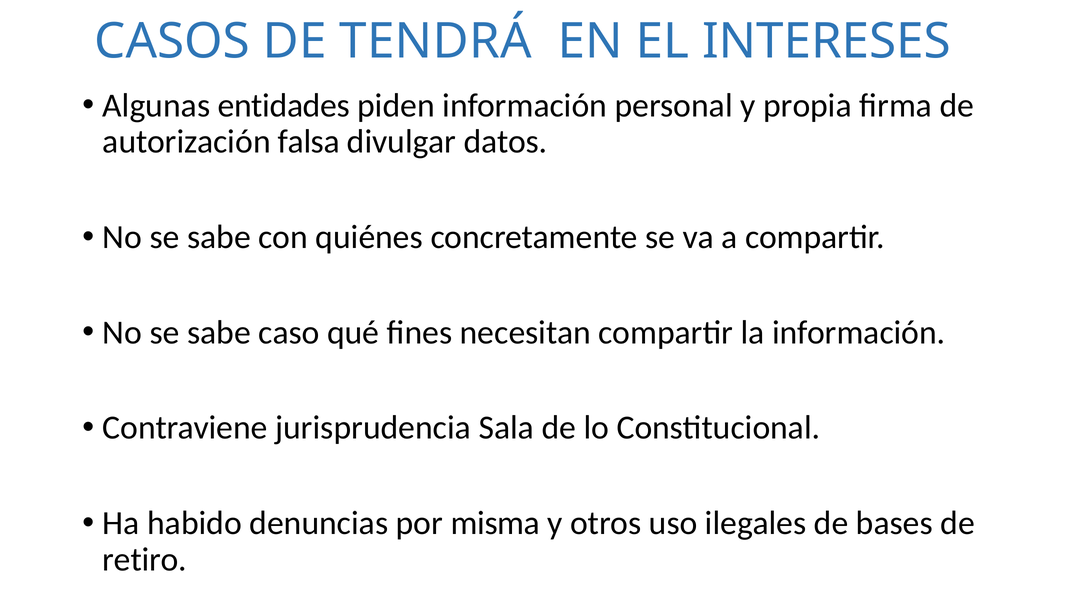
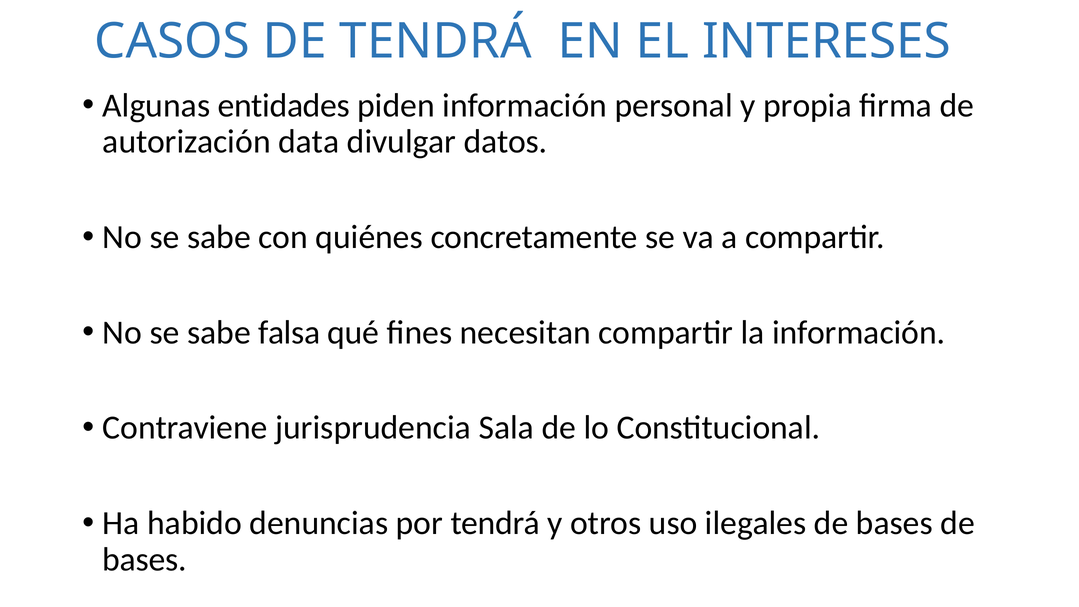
falsa: falsa -> data
caso: caso -> falsa
por misma: misma -> tendrá
retiro at (145, 560): retiro -> bases
